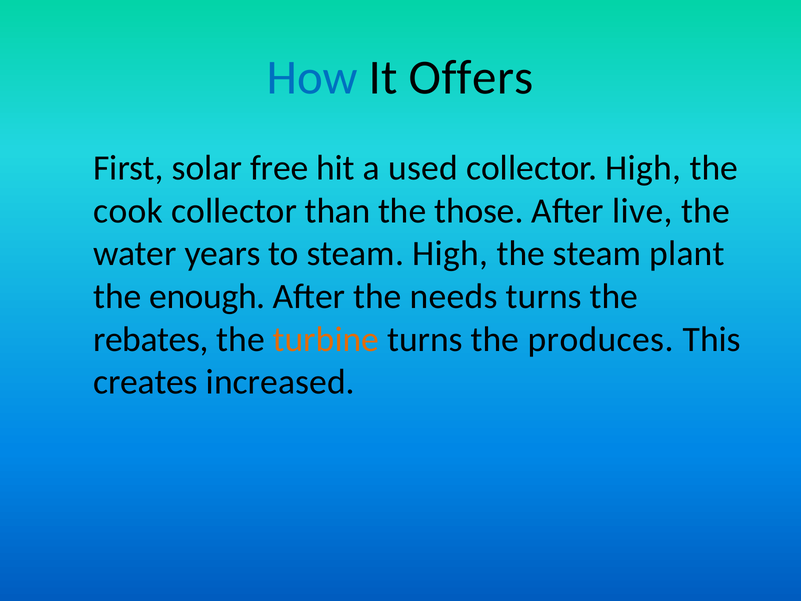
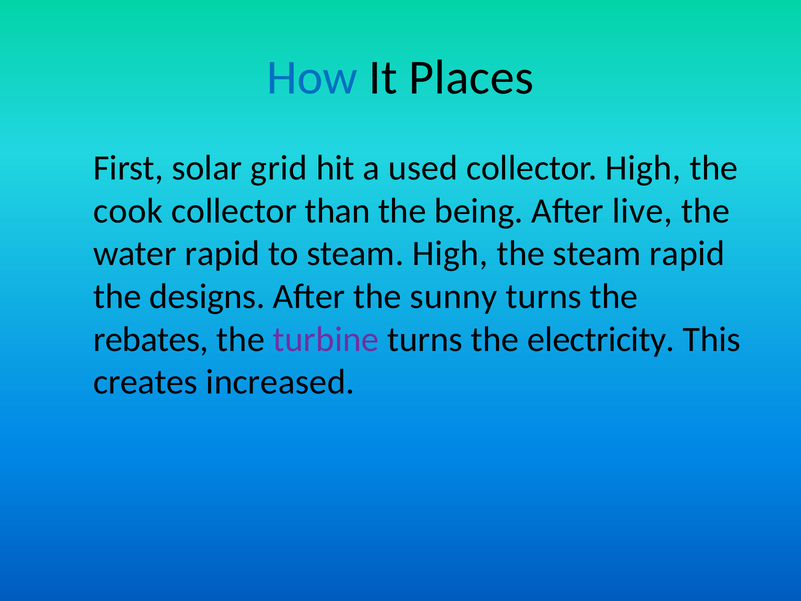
Offers: Offers -> Places
free: free -> grid
those: those -> being
water years: years -> rapid
steam plant: plant -> rapid
enough: enough -> designs
needs: needs -> sunny
turbine colour: orange -> purple
produces: produces -> electricity
